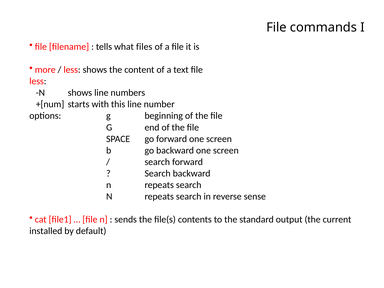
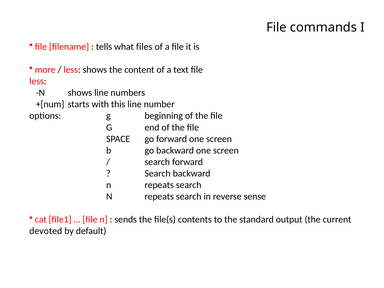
installed: installed -> devoted
